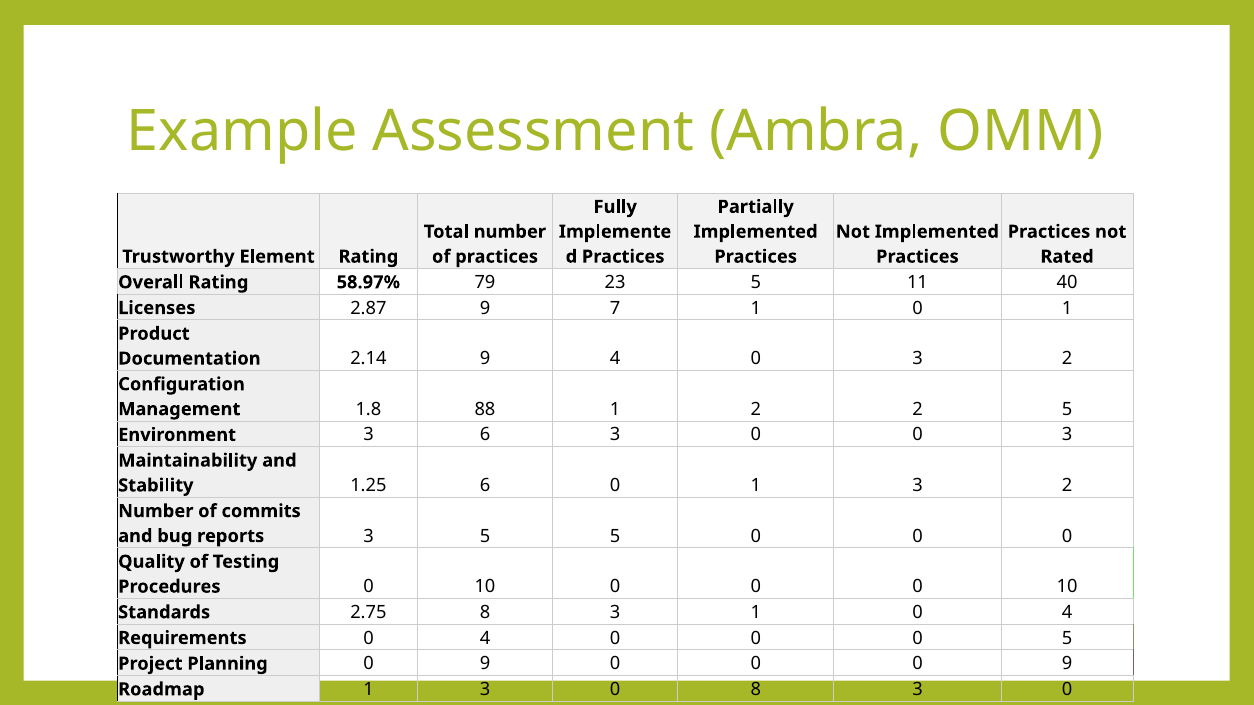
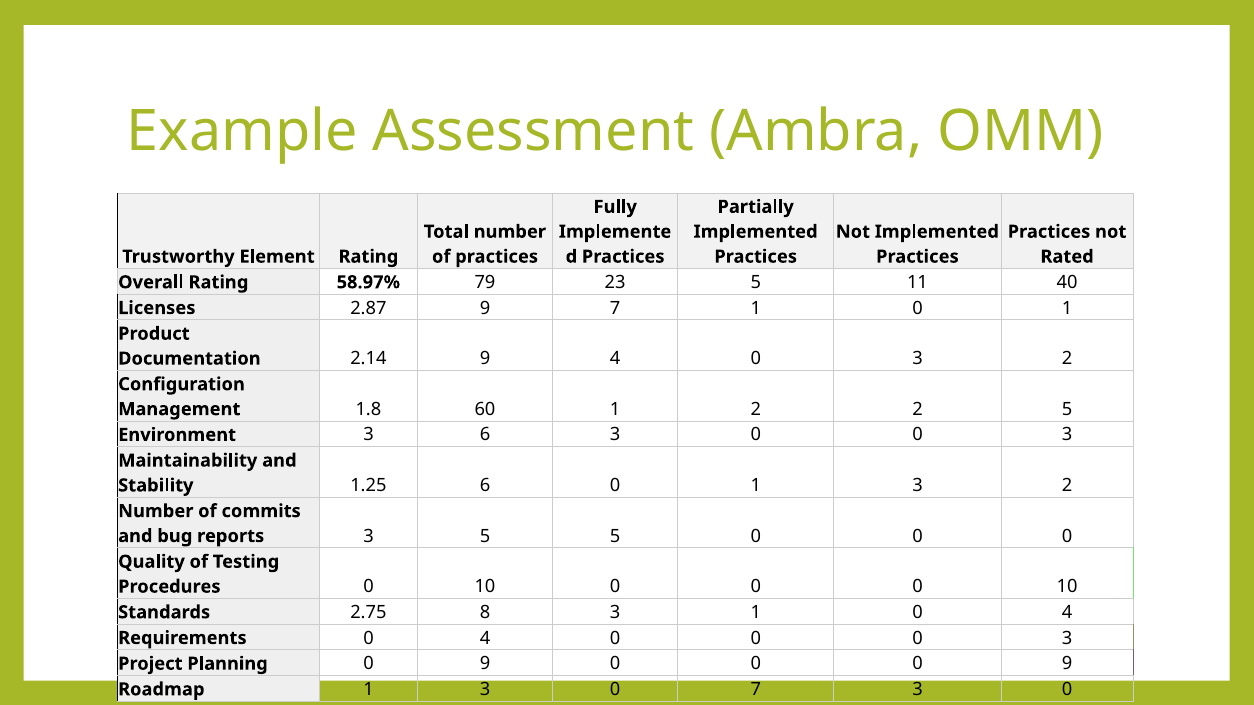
88: 88 -> 60
0 0 0 5: 5 -> 3
0 8: 8 -> 7
